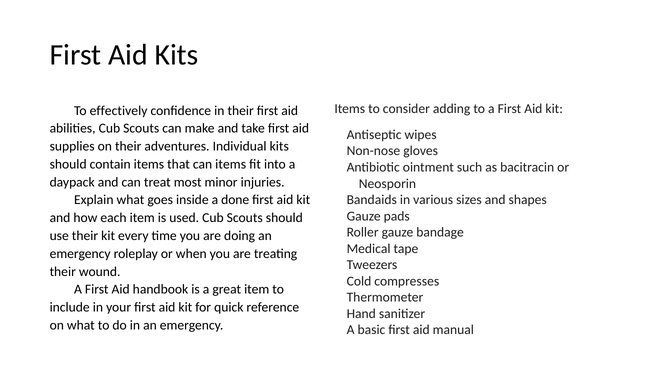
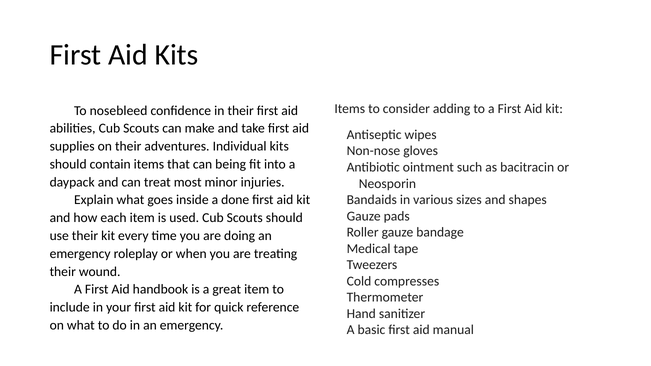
effectively: effectively -> nosebleed
can items: items -> being
